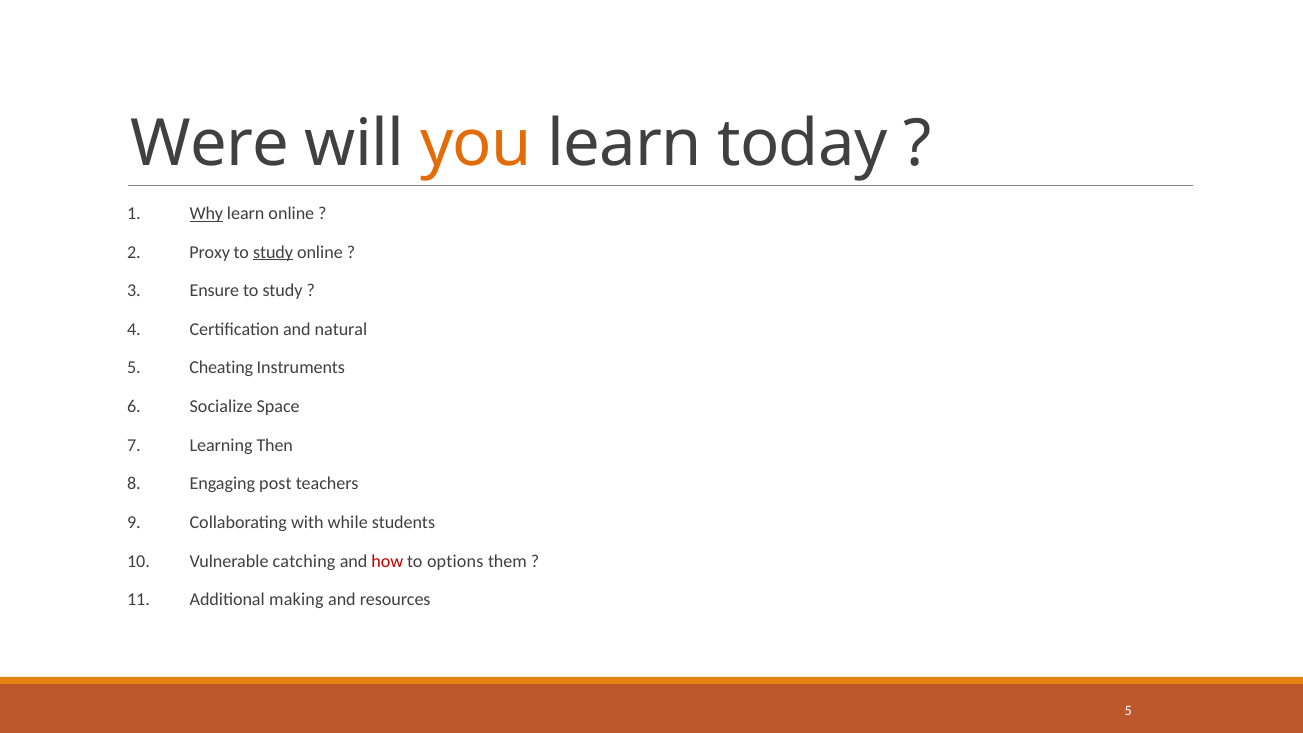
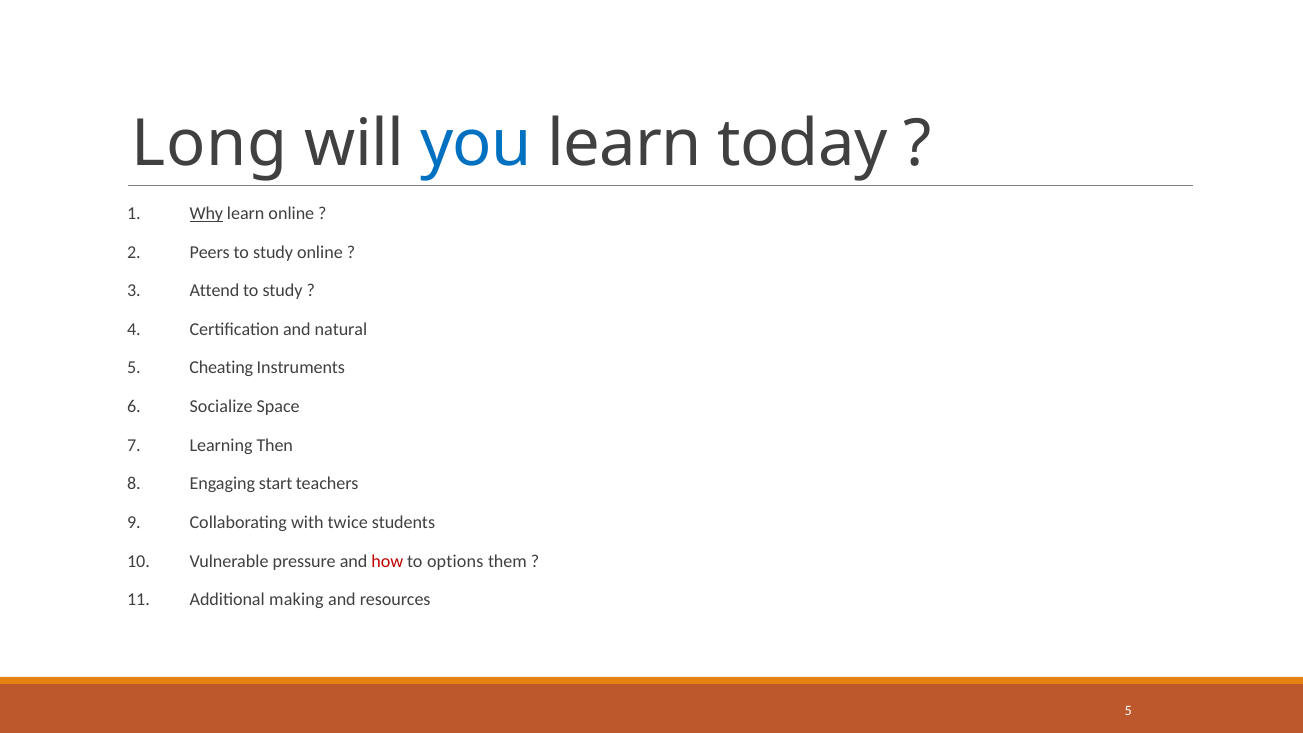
Were: Were -> Long
you colour: orange -> blue
Proxy: Proxy -> Peers
study at (273, 252) underline: present -> none
Ensure: Ensure -> Attend
post: post -> start
while: while -> twice
catching: catching -> pressure
